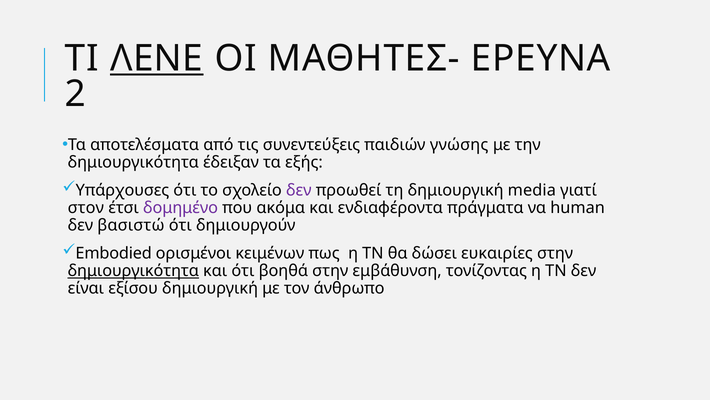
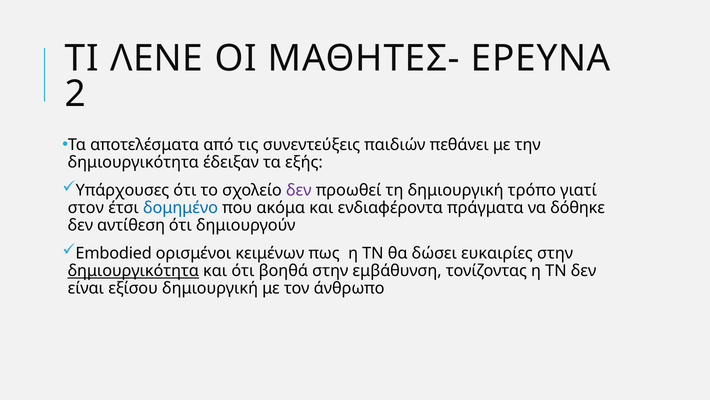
ΛΕΝΕ underline: present -> none
γνώσης: γνώσης -> πεθάνει
media: media -> τρόπο
δομημένο colour: purple -> blue
human: human -> δόθηκε
βασιστώ: βασιστώ -> αντίθεση
